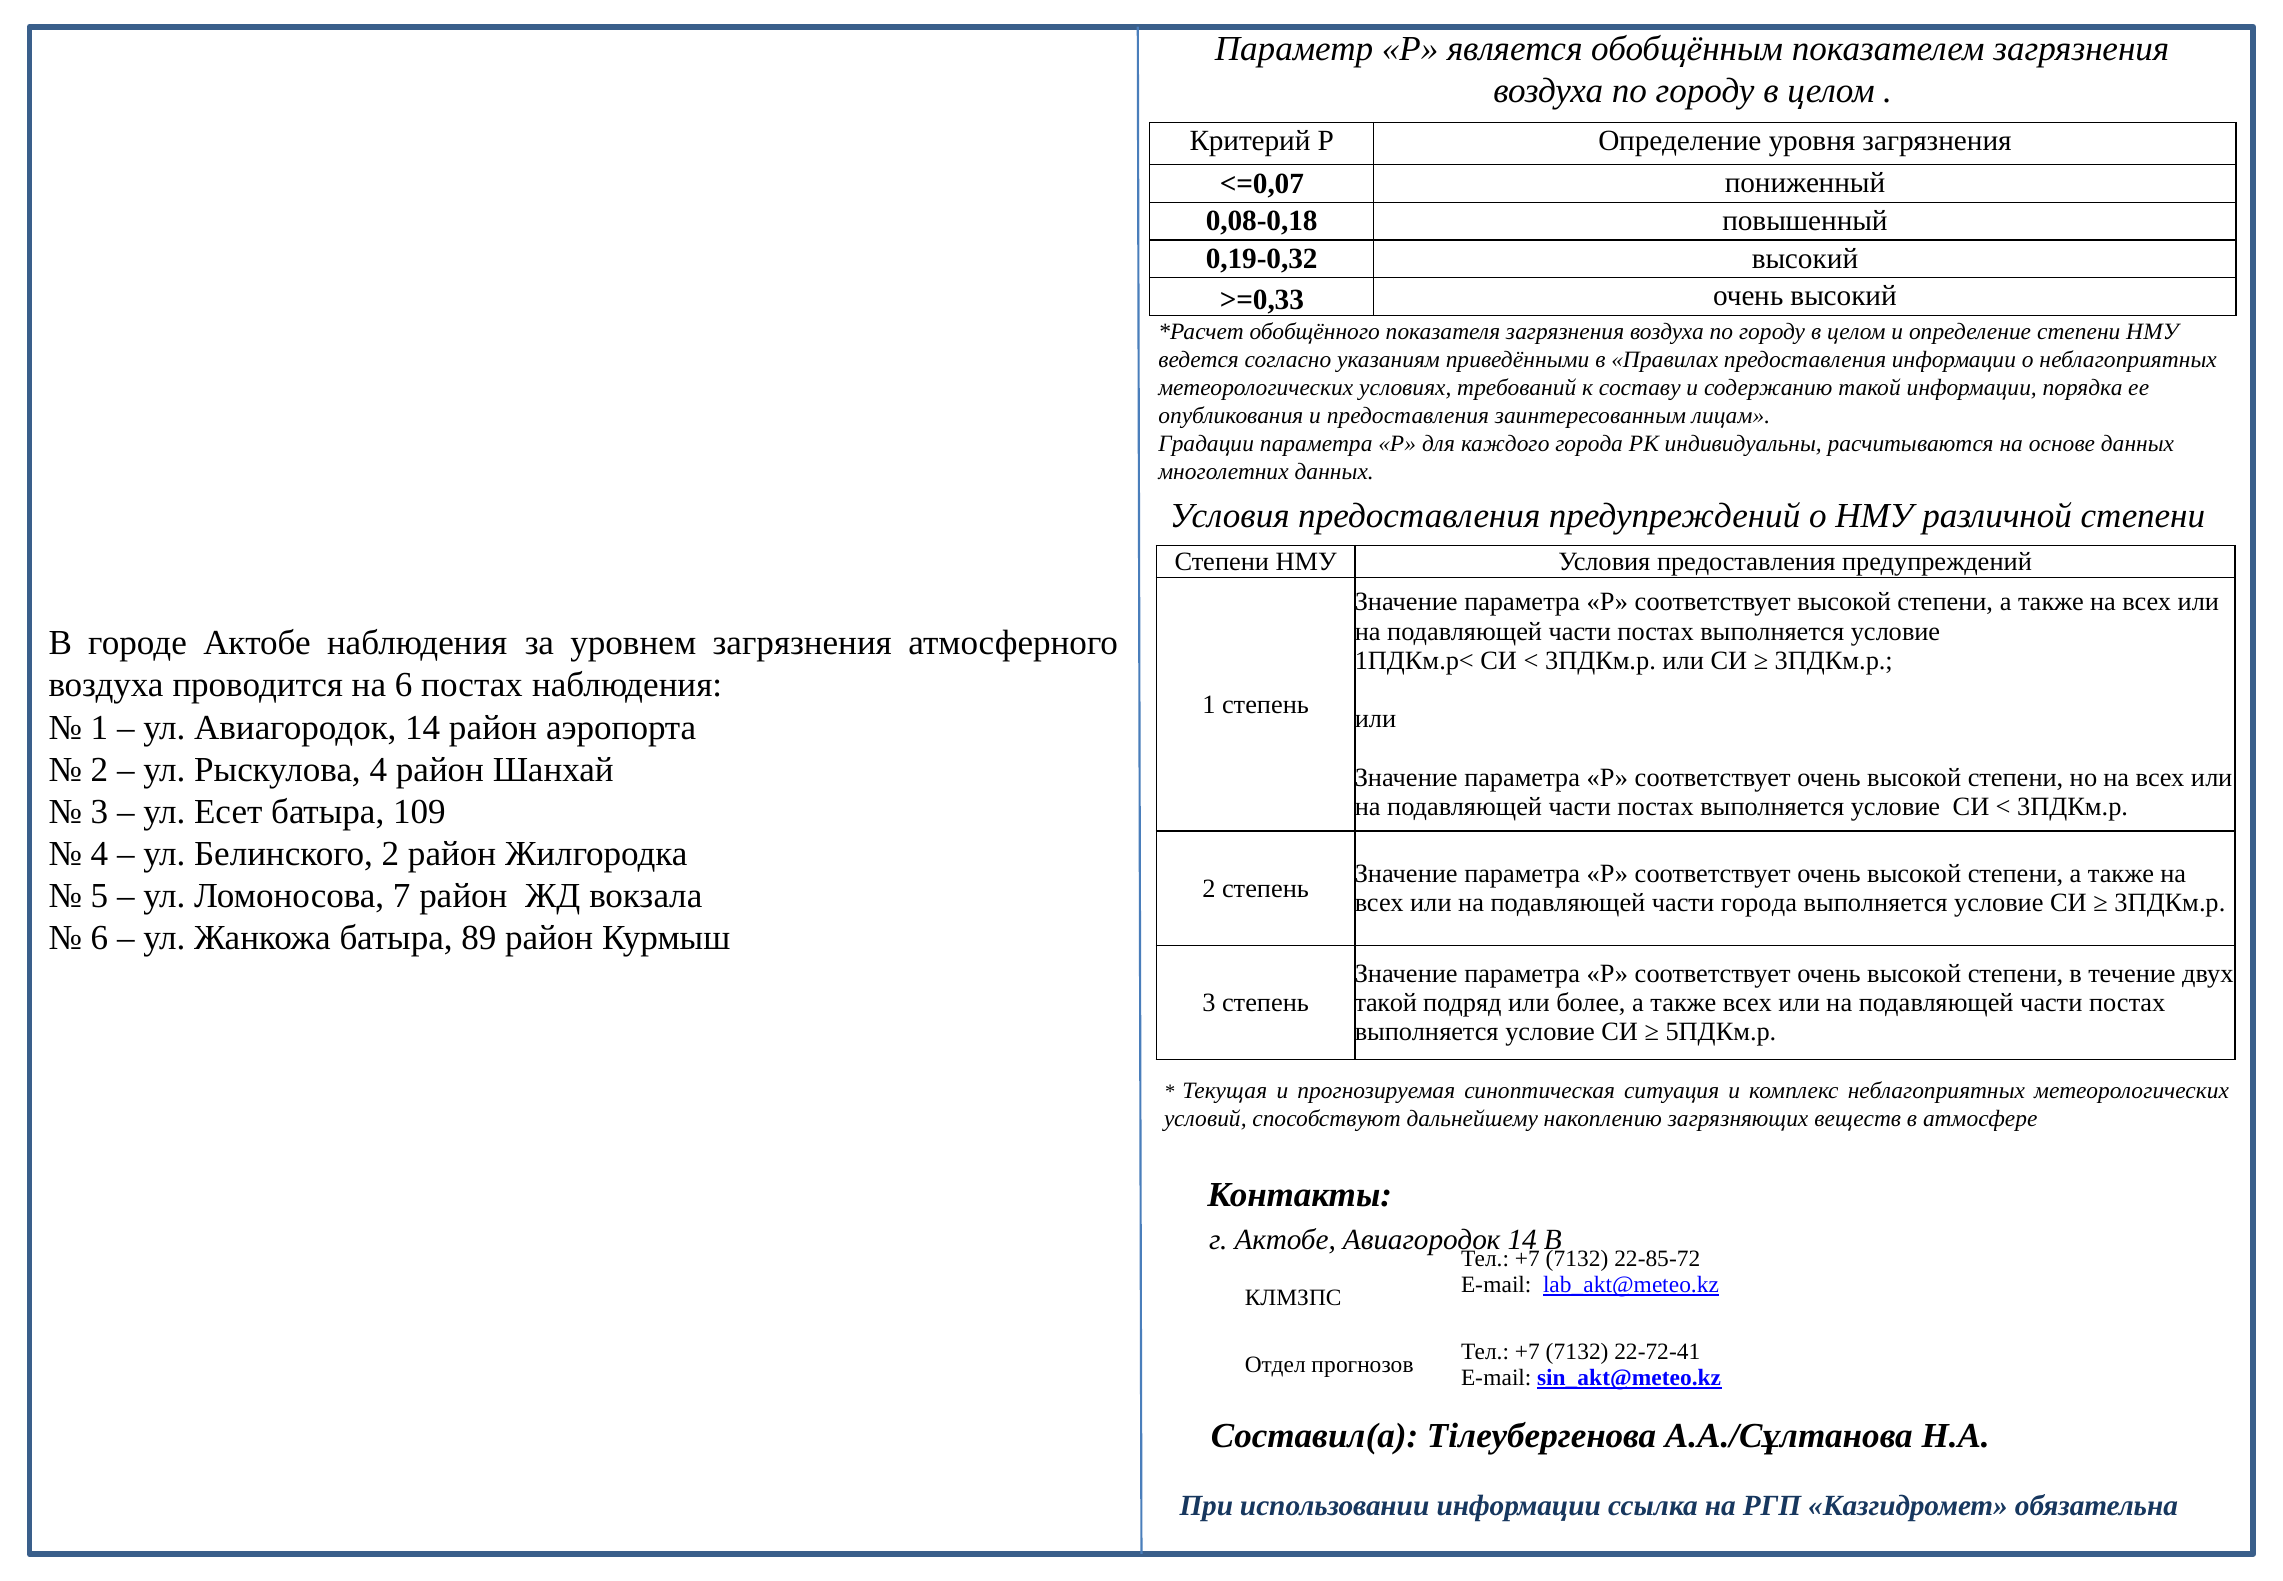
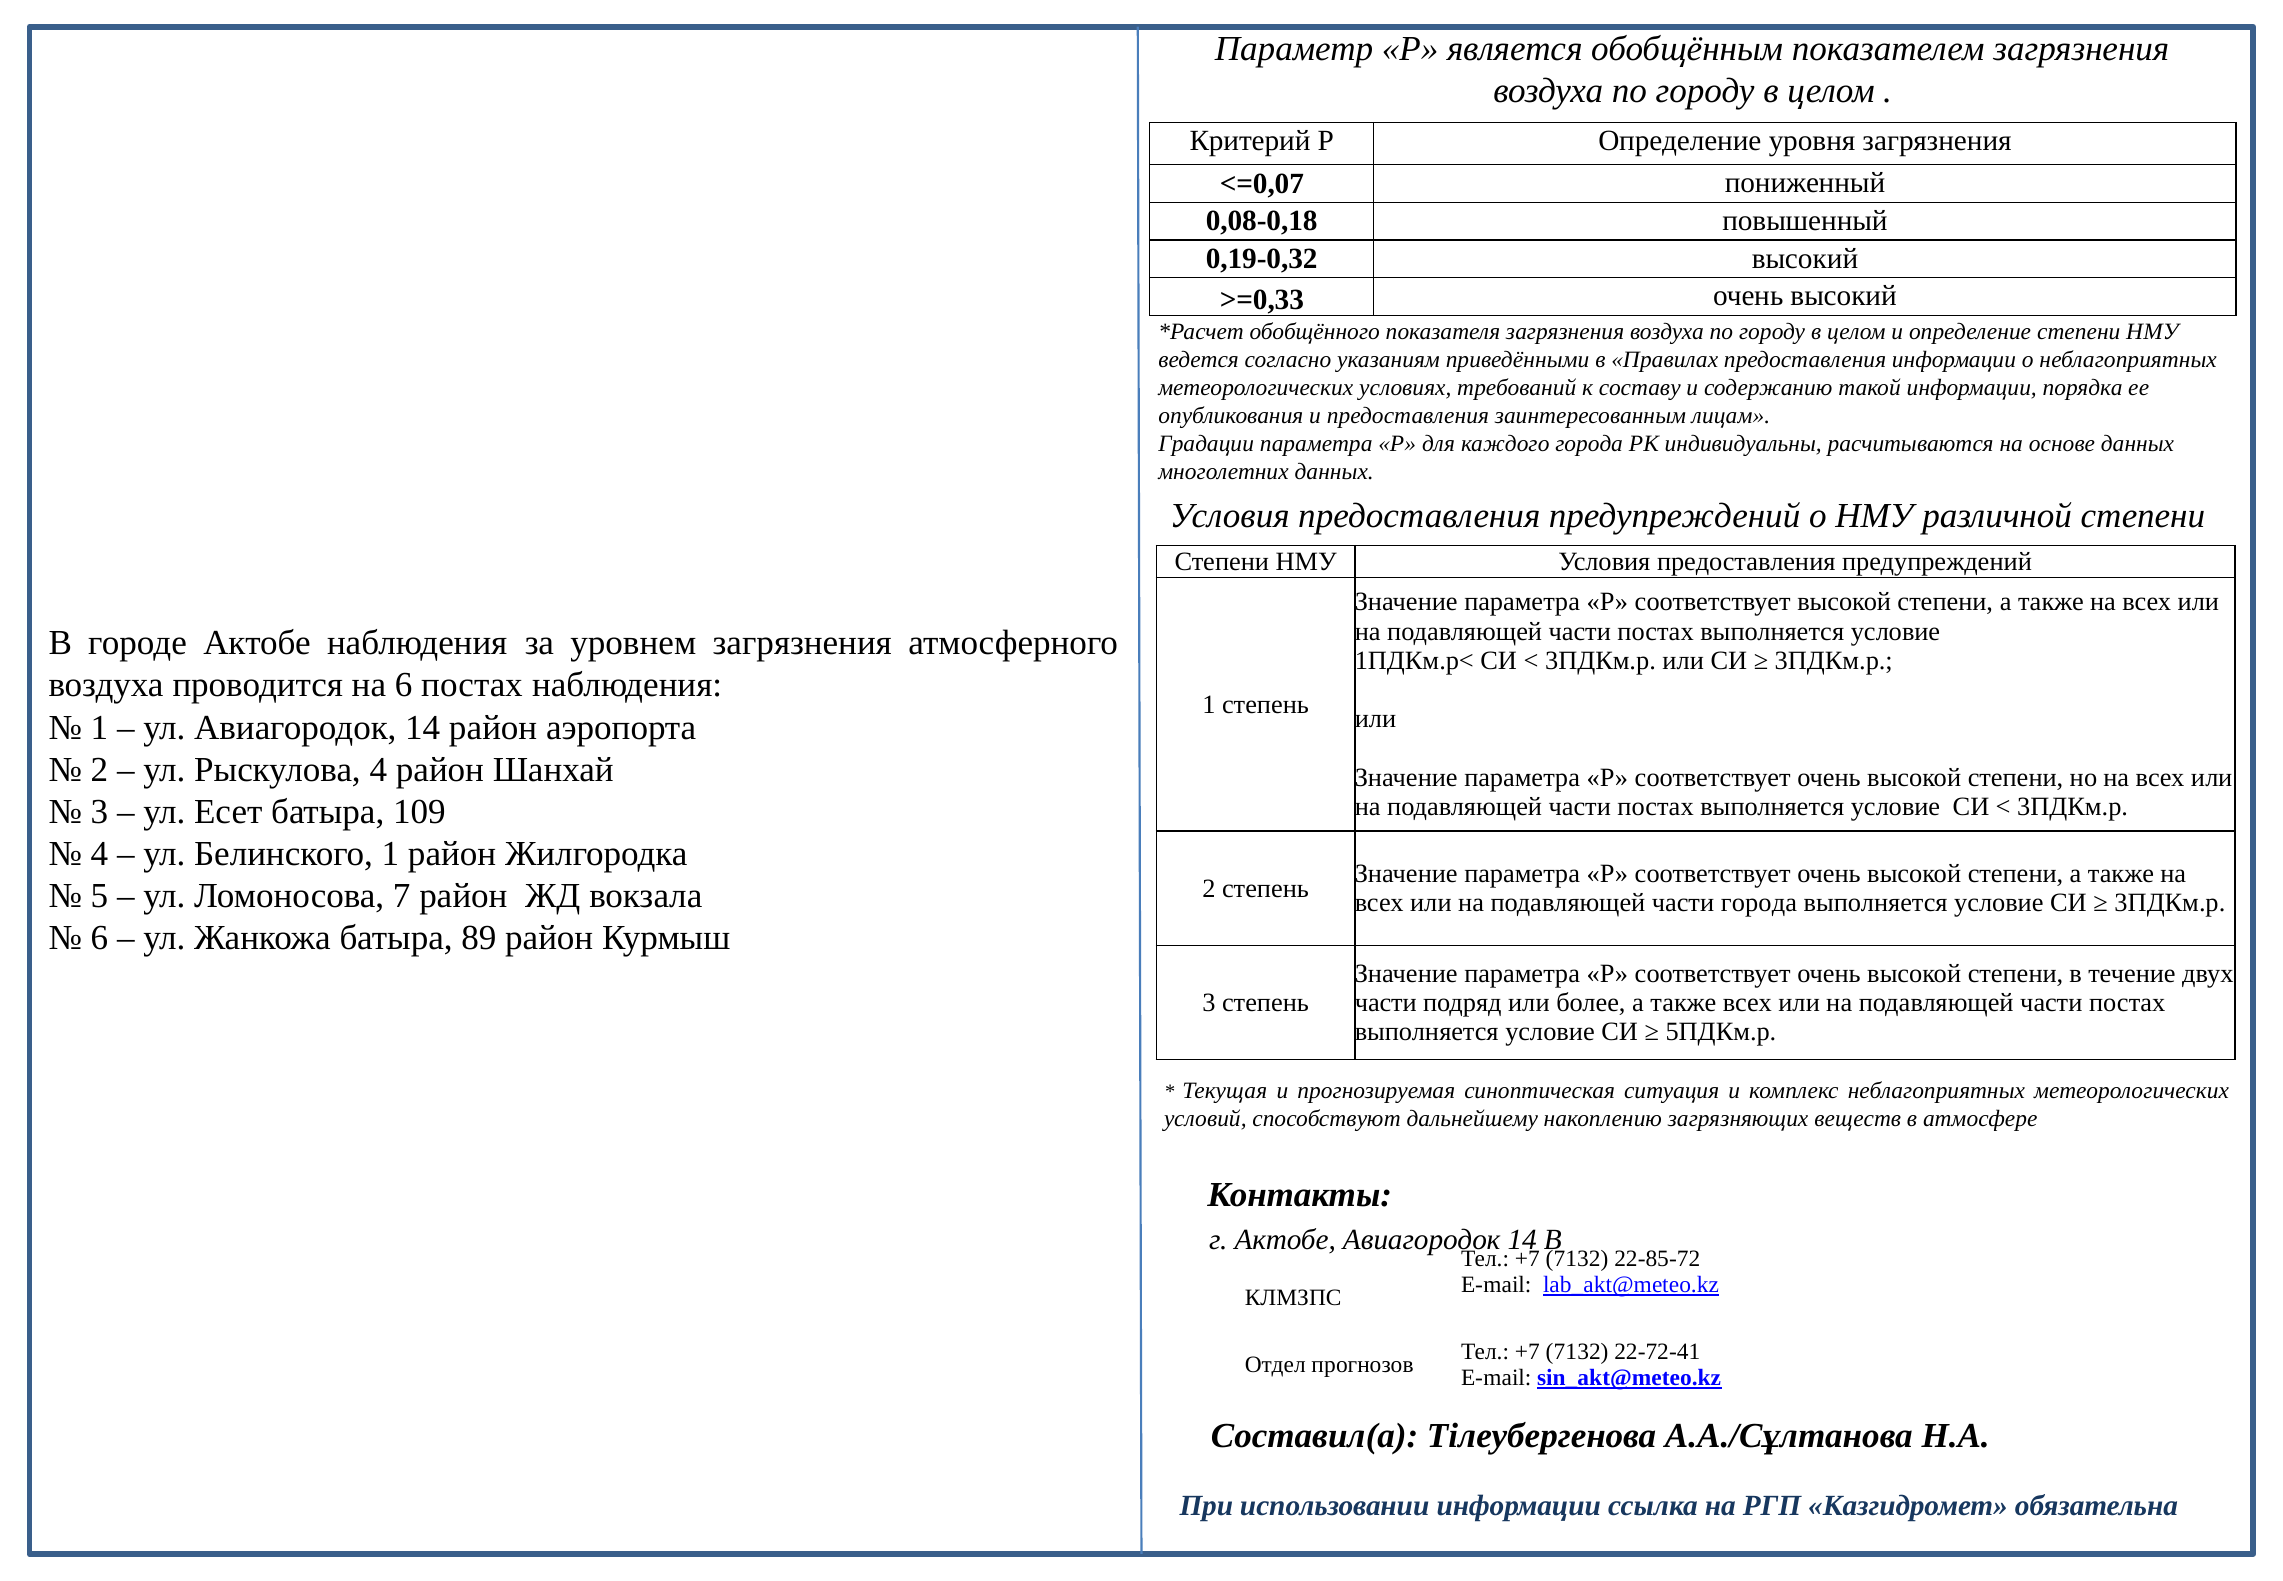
Белинского 2: 2 -> 1
такой at (1386, 1002): такой -> части
